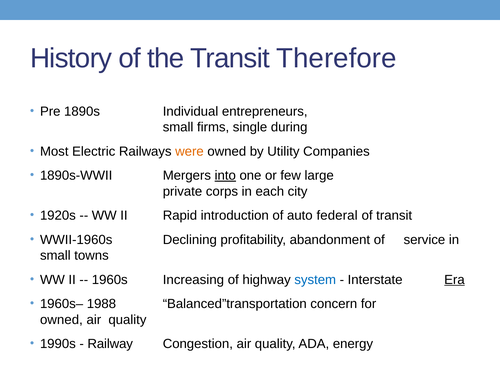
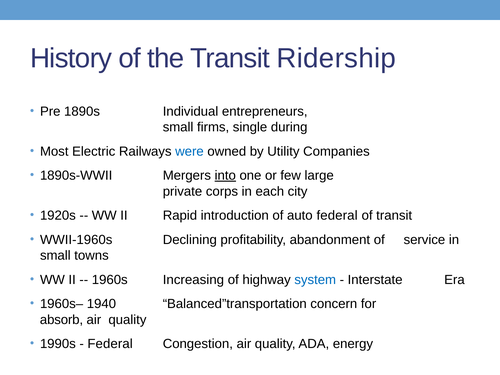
Therefore: Therefore -> Ridership
were colour: orange -> blue
Era underline: present -> none
1988: 1988 -> 1940
owned at (61, 320): owned -> absorb
Railway at (110, 344): Railway -> Federal
